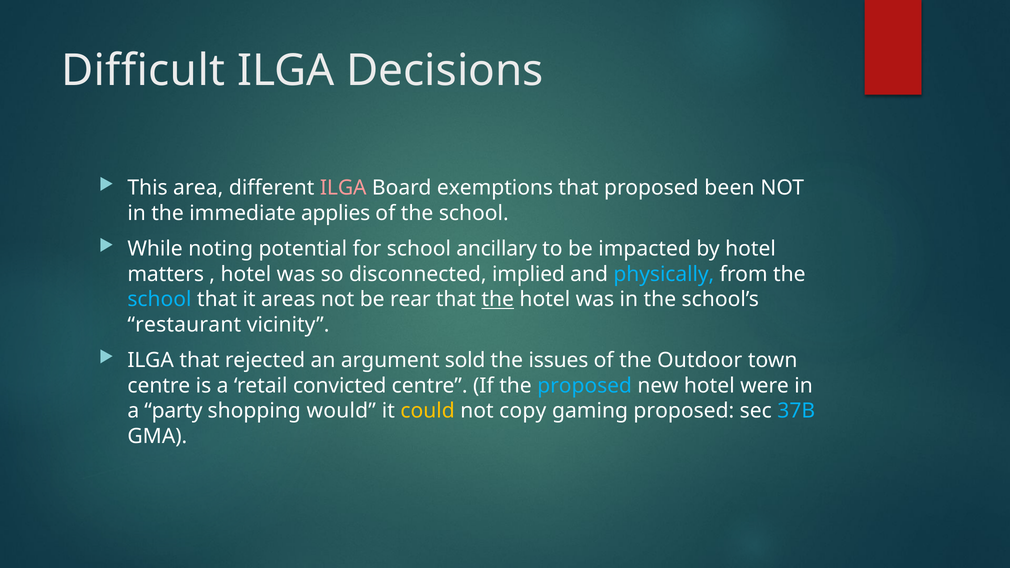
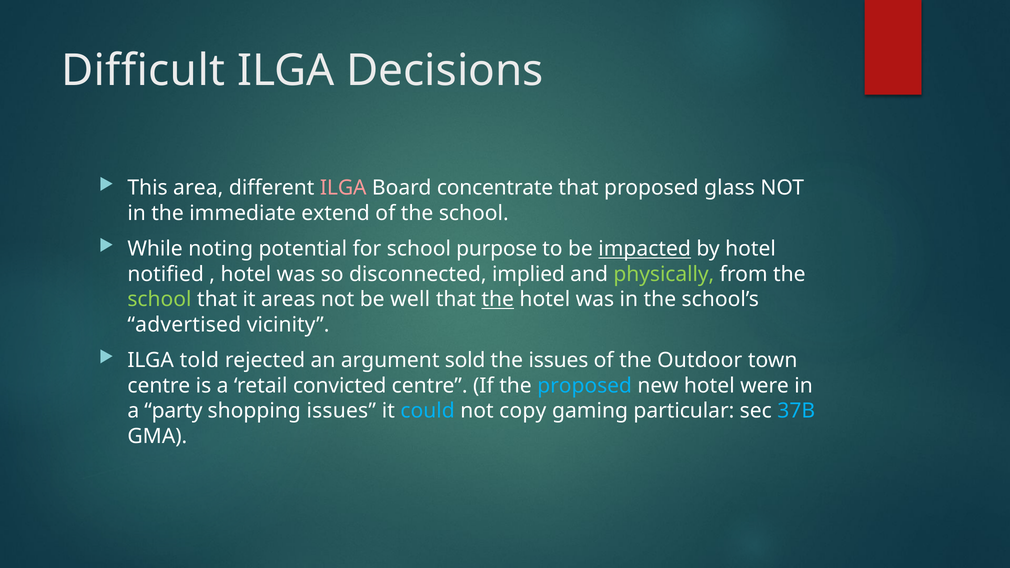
exemptions: exemptions -> concentrate
been: been -> glass
applies: applies -> extend
ancillary: ancillary -> purpose
impacted underline: none -> present
matters: matters -> notified
physically colour: light blue -> light green
school at (159, 300) colour: light blue -> light green
rear: rear -> well
restaurant: restaurant -> advertised
ILGA that: that -> told
shopping would: would -> issues
could colour: yellow -> light blue
gaming proposed: proposed -> particular
